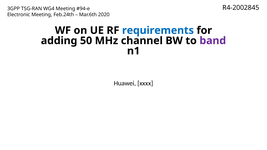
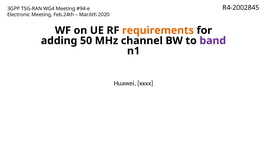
requirements colour: blue -> orange
